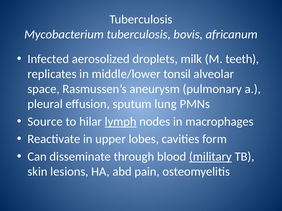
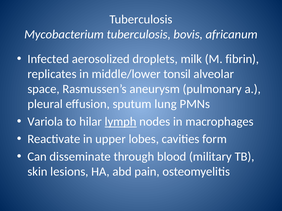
teeth: teeth -> fibrin
Source: Source -> Variola
military underline: present -> none
